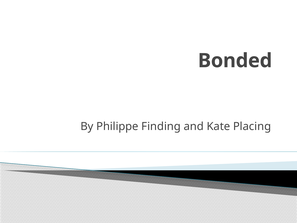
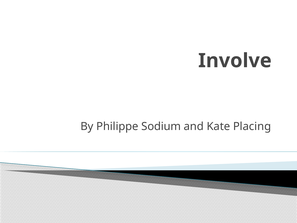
Bonded: Bonded -> Involve
Finding: Finding -> Sodium
